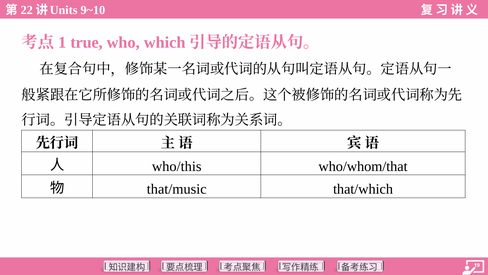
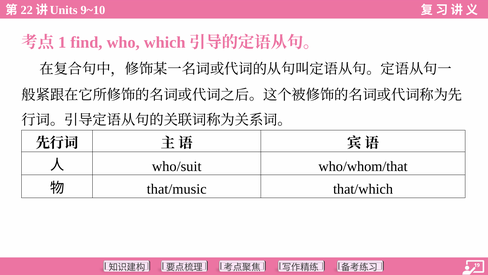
true: true -> find
who/this: who/this -> who/suit
